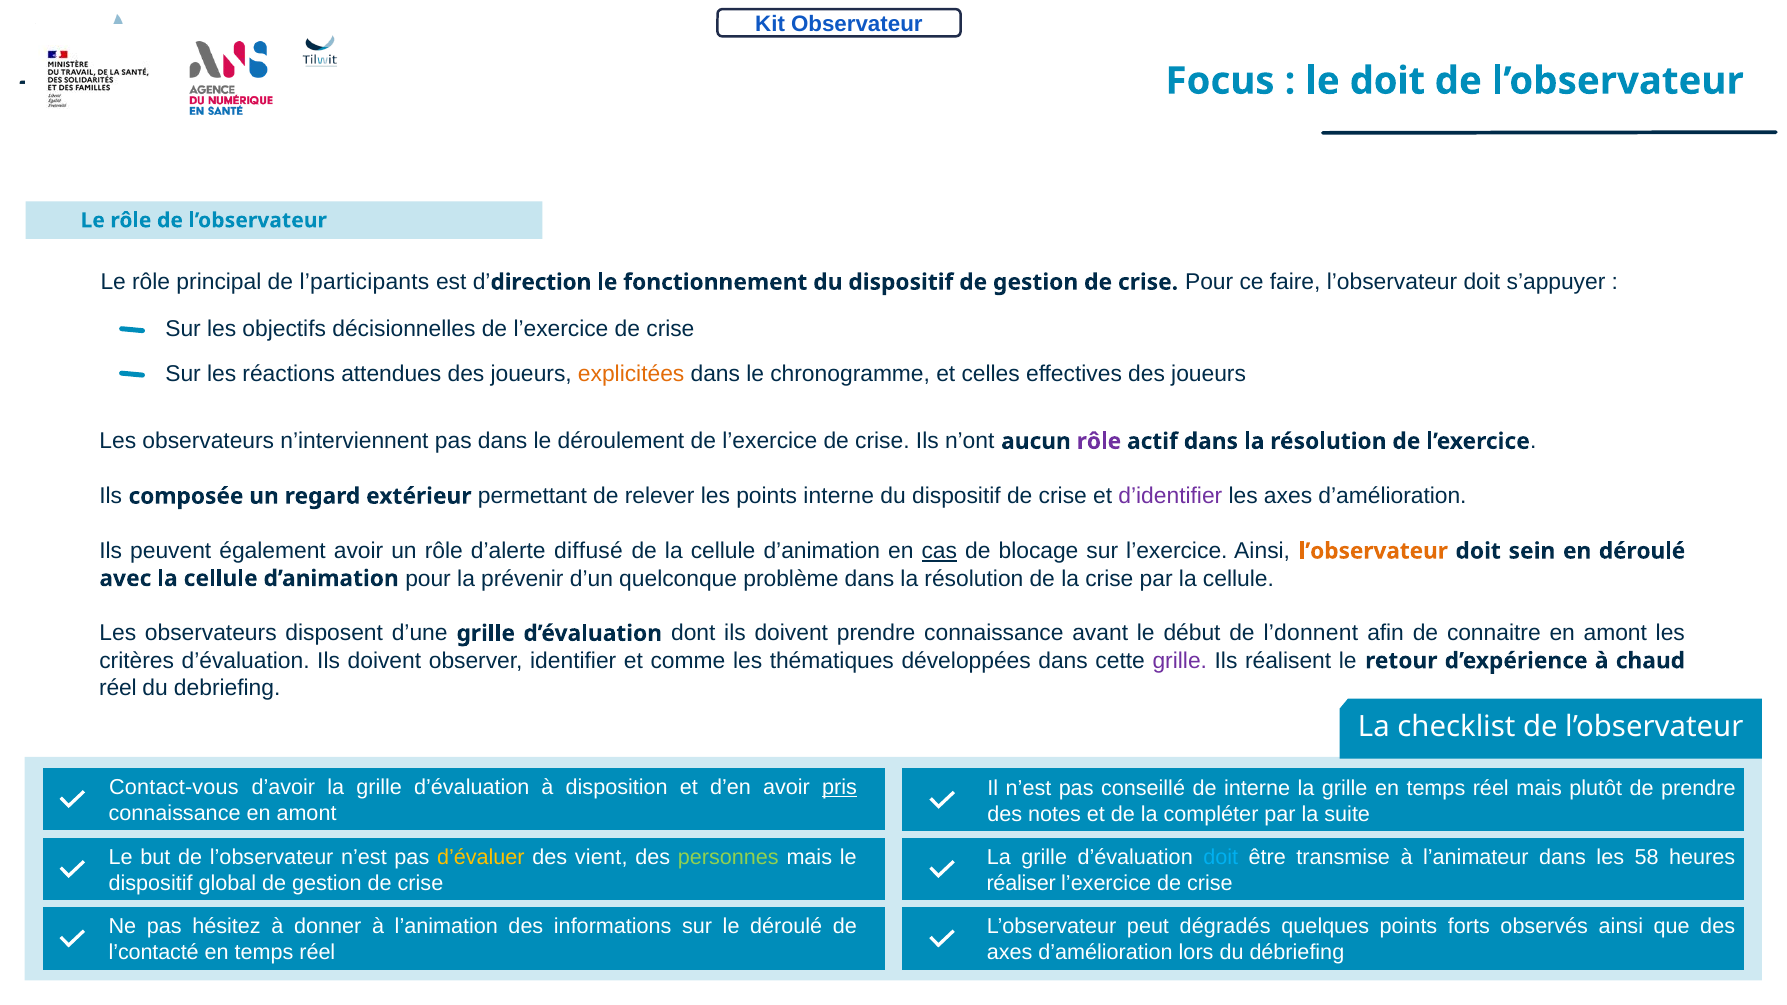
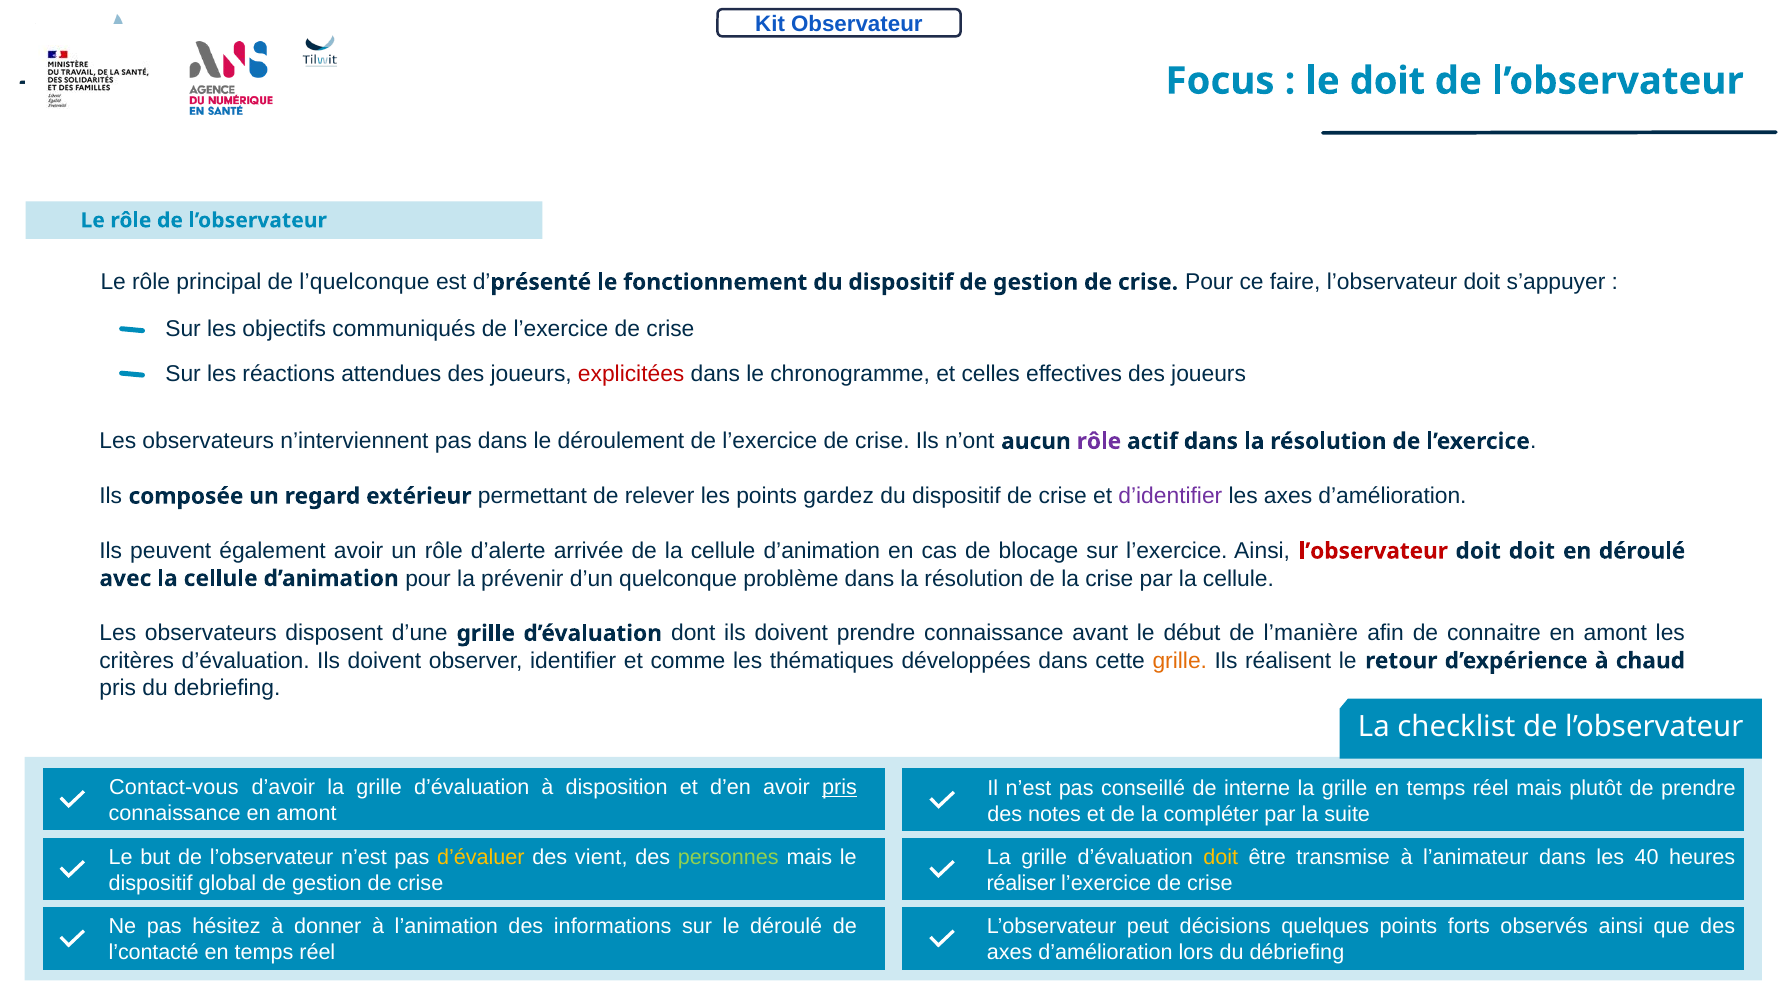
l’participants: l’participants -> l’quelconque
direction: direction -> présenté
décisionnelles: décisionnelles -> communiqués
explicitées colour: orange -> red
points interne: interne -> gardez
diffusé: diffusé -> arrivée
cas underline: present -> none
l’observateur at (1373, 551) colour: orange -> red
doit sein: sein -> doit
l’donnent: l’donnent -> l’manière
grille at (1180, 661) colour: purple -> orange
réel at (118, 688): réel -> pris
doit at (1221, 858) colour: light blue -> yellow
58: 58 -> 40
dégradés: dégradés -> décisions
